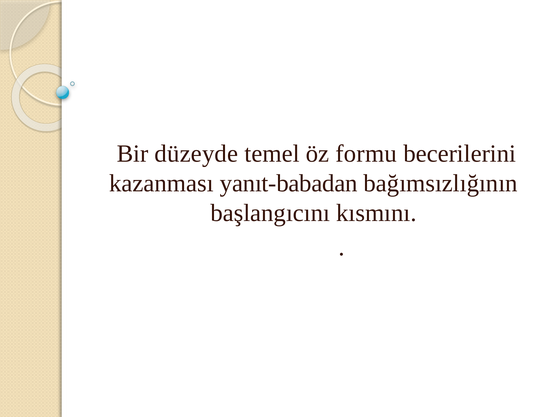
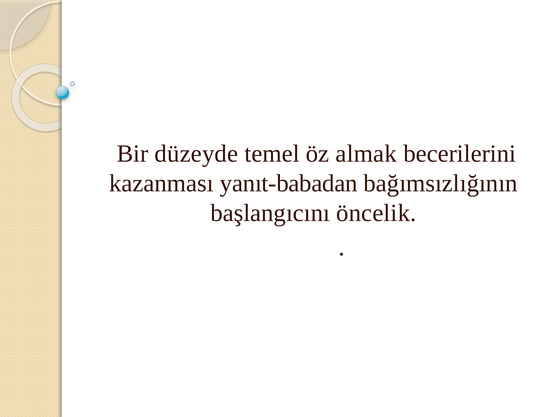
formu: formu -> almak
kısmını: kısmını -> öncelik
